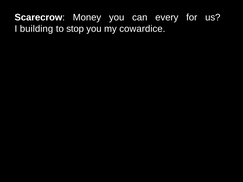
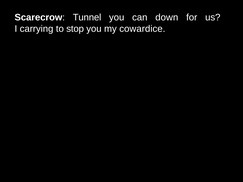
Money: Money -> Tunnel
every: every -> down
building: building -> carrying
